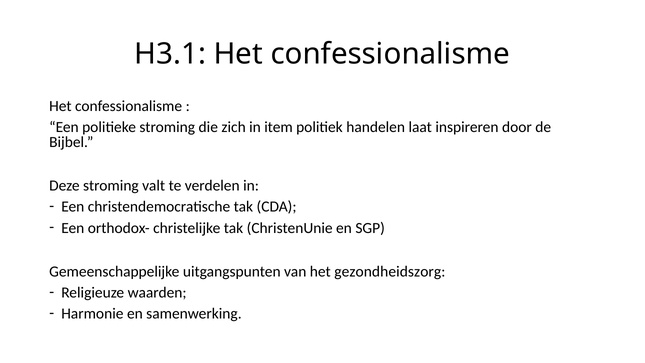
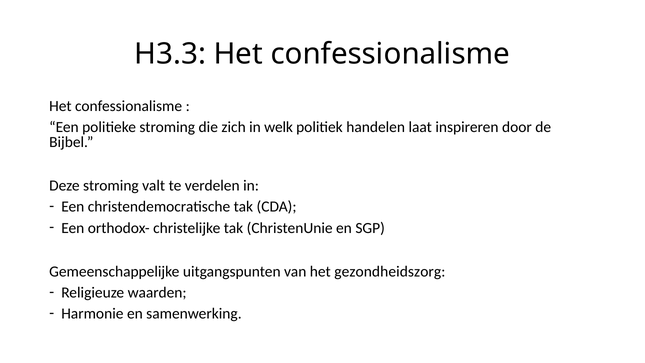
H3.1: H3.1 -> H3.3
item: item -> welk
